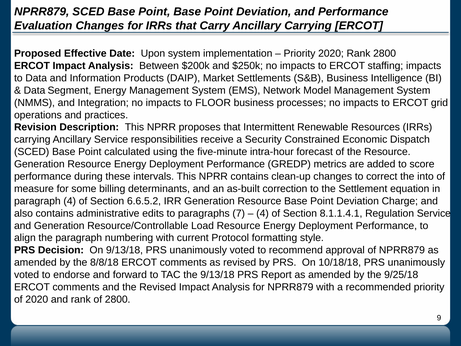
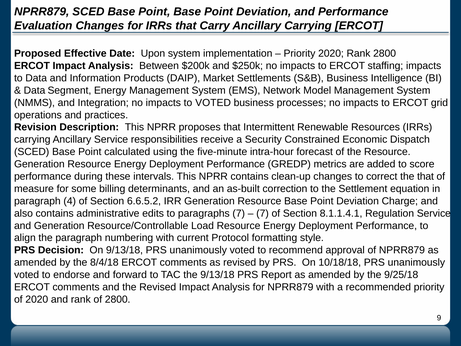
to FLOOR: FLOOR -> VOTED
the into: into -> that
4 at (263, 213): 4 -> 7
8/8/18: 8/8/18 -> 8/4/18
